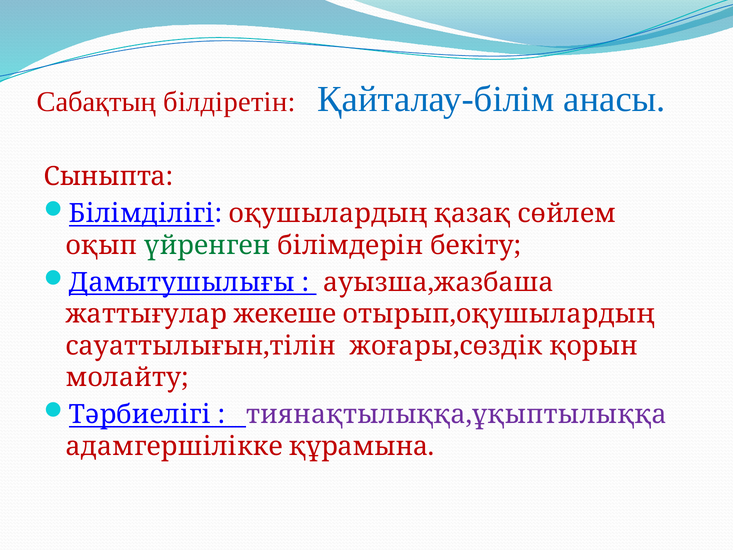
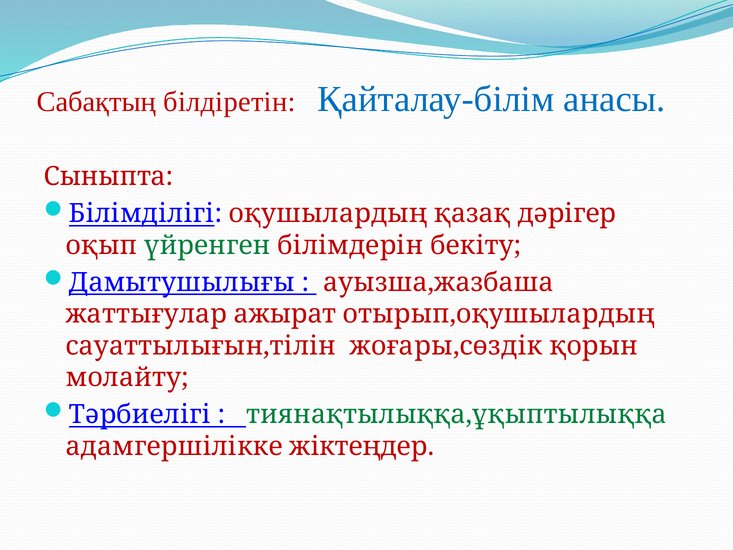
сөйлем: сөйлем -> дәрігер
жекеше: жекеше -> ажырат
тиянақтылыққа,ұқыптылыққа colour: purple -> green
құрамына: құрамына -> жіктеңдер
